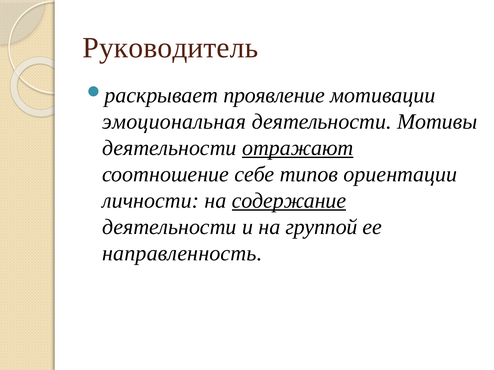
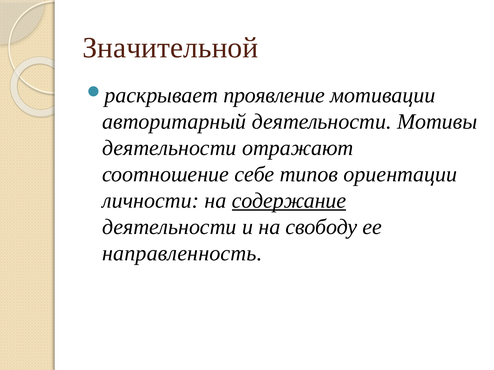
Руководитель: Руководитель -> Значительной
эмоциональная: эмоциональная -> авторитарный
отражают underline: present -> none
группой: группой -> свободу
